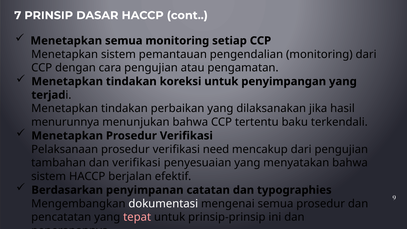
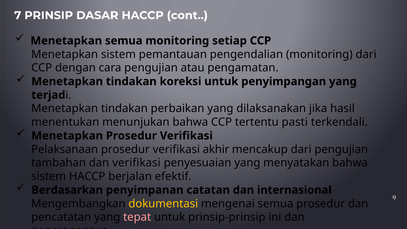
menurunnya: menurunnya -> menentukan
baku: baku -> pasti
need: need -> akhir
typographies: typographies -> internasional
dokumentasi colour: white -> yellow
